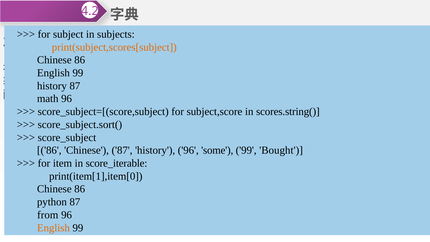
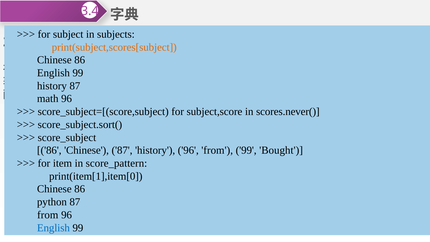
4.2: 4.2 -> 3.4
scores.string(: scores.string( -> scores.never(
some at (217, 150): some -> from
score_iterable: score_iterable -> score_pattern
English at (53, 228) colour: orange -> blue
